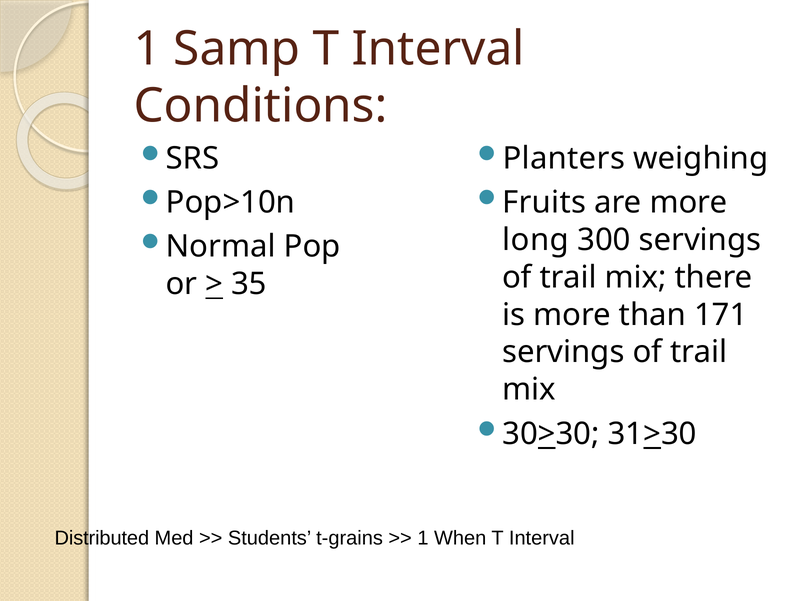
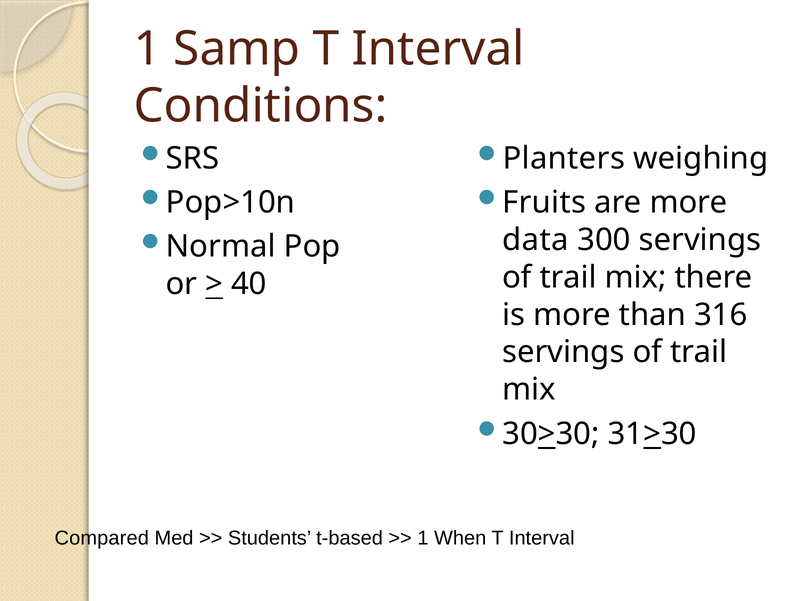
long: long -> data
35: 35 -> 40
171: 171 -> 316
Distributed: Distributed -> Compared
t-grains: t-grains -> t-based
